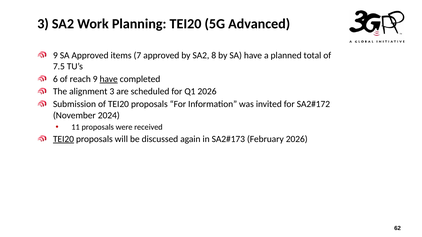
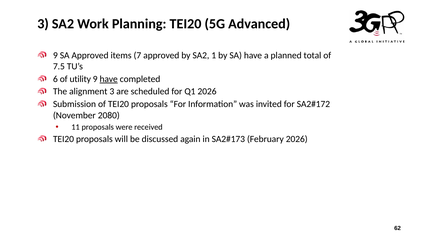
8: 8 -> 1
reach: reach -> utility
2024: 2024 -> 2080
TEI20 at (63, 139) underline: present -> none
